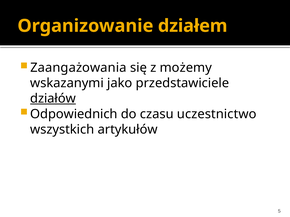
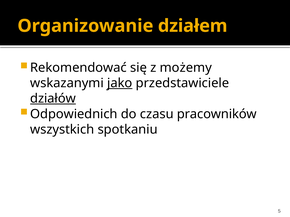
Zaangażowania: Zaangażowania -> Rekomendować
jako underline: none -> present
uczestnictwo: uczestnictwo -> pracowników
artykułów: artykułów -> spotkaniu
